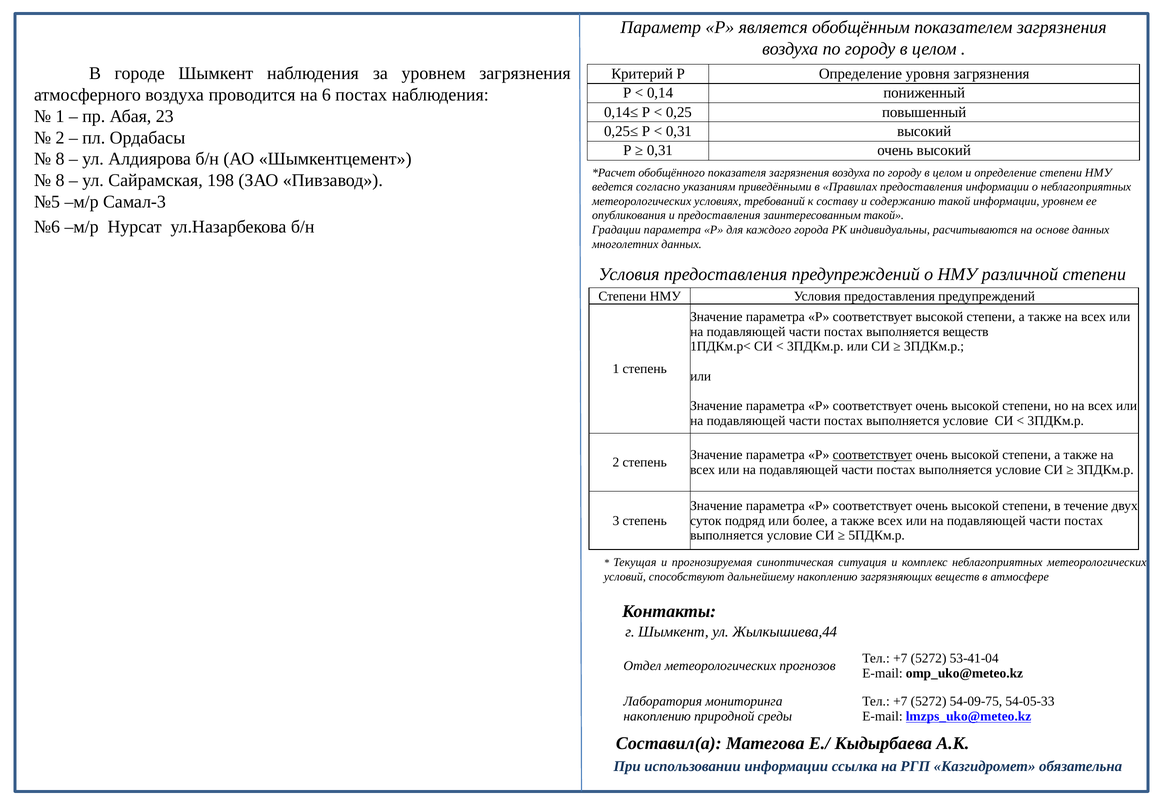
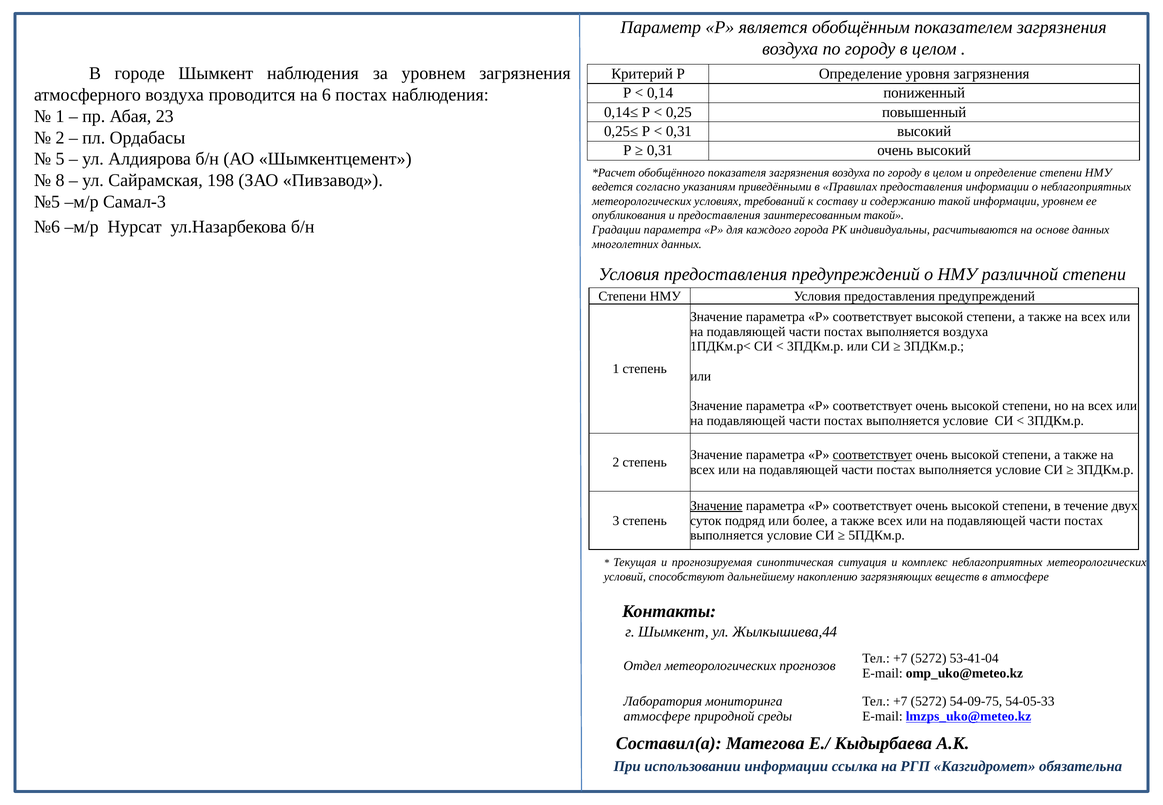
8 at (60, 159): 8 -> 5
выполняется веществ: веществ -> воздуха
Значение at (716, 506) underline: none -> present
накоплению at (657, 716): накоплению -> атмосфере
